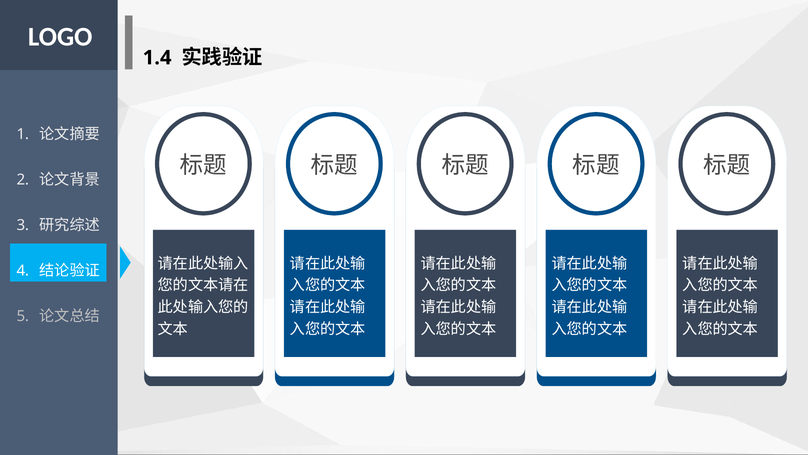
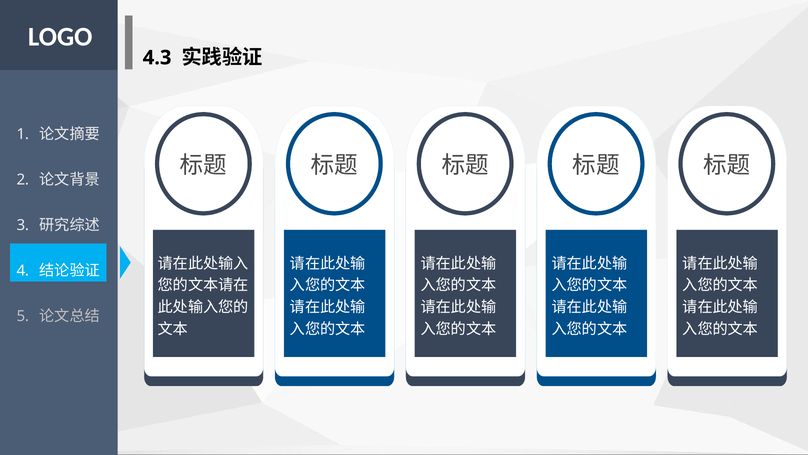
1.4: 1.4 -> 4.3
